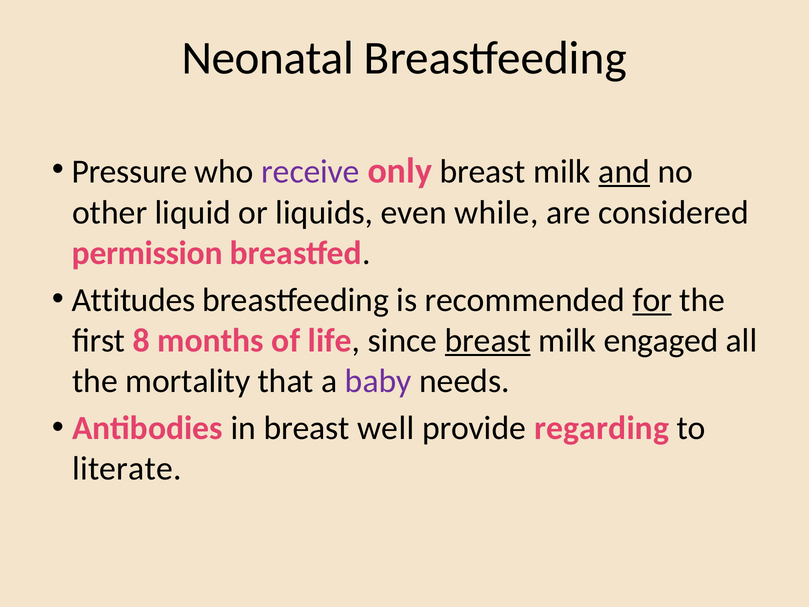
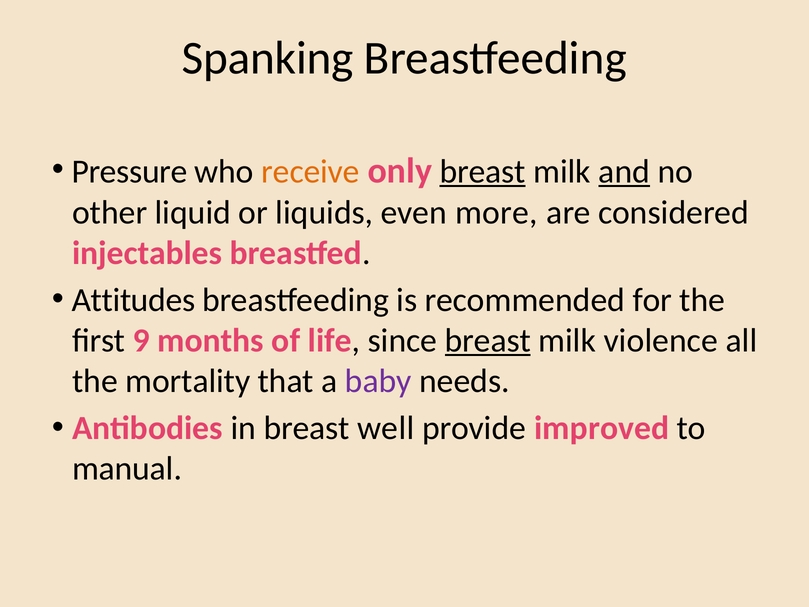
Neonatal: Neonatal -> Spanking
receive colour: purple -> orange
breast at (483, 172) underline: none -> present
while: while -> more
permission: permission -> injectables
for underline: present -> none
8: 8 -> 9
engaged: engaged -> violence
regarding: regarding -> improved
literate: literate -> manual
